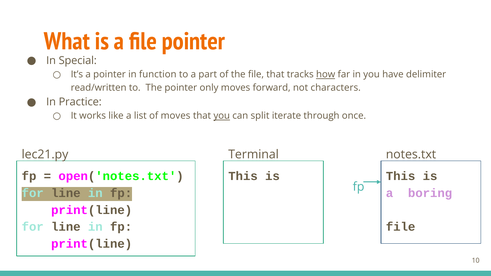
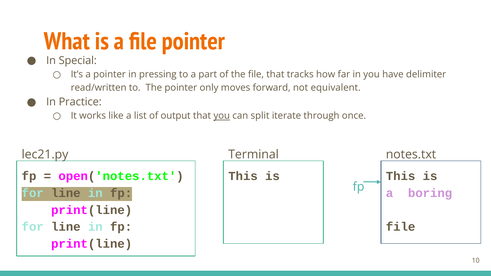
function: function -> pressing
how underline: present -> none
characters: characters -> equivalent
of moves: moves -> output
